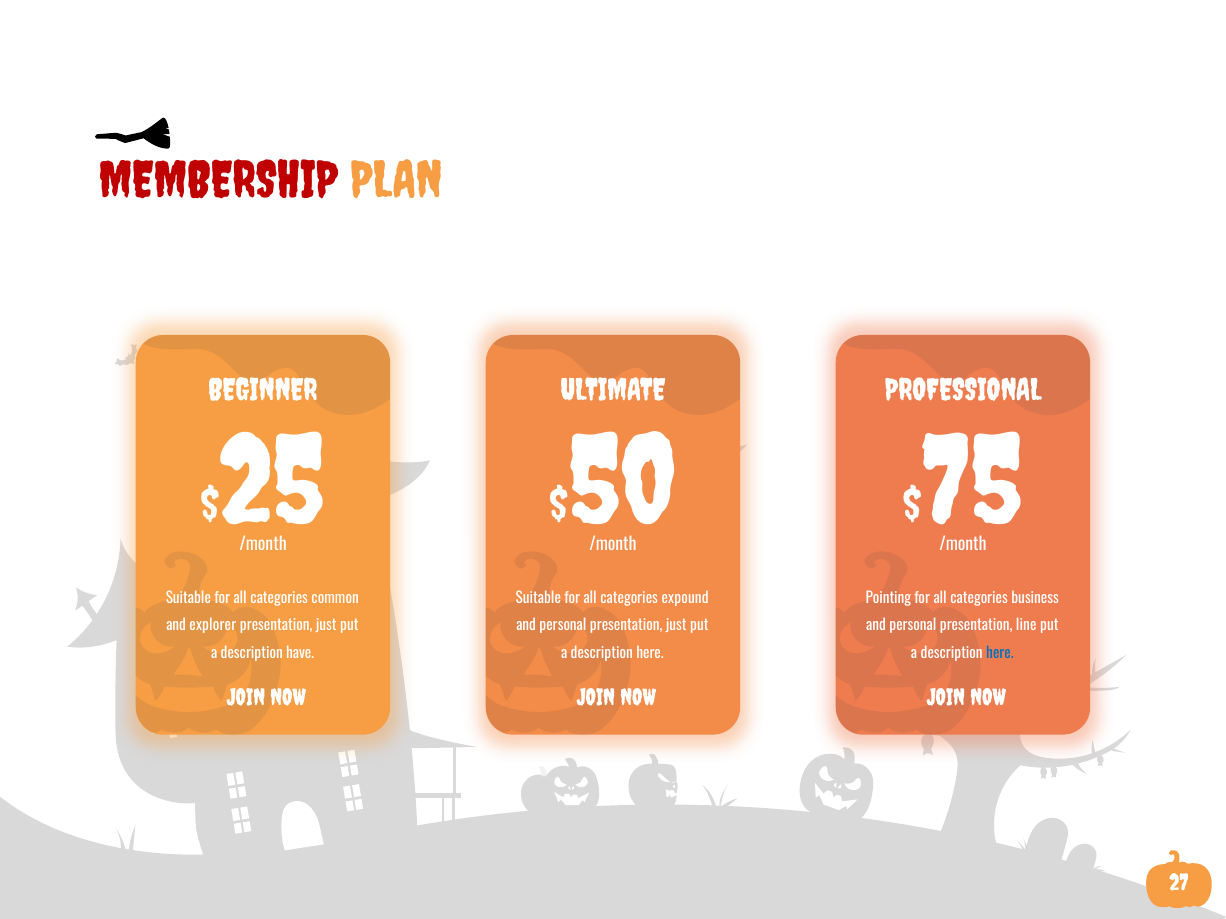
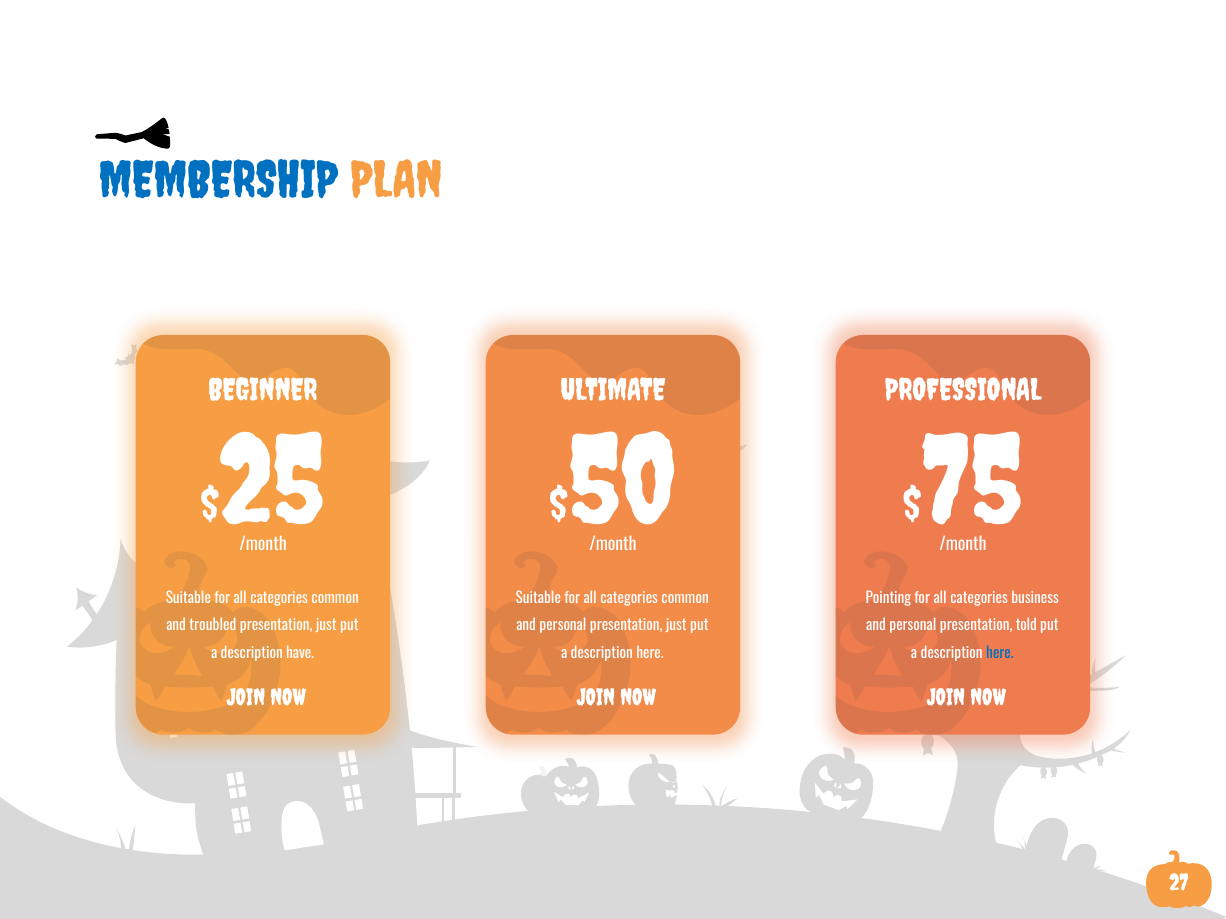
MEMBERSHIP colour: red -> blue
expound at (685, 598): expound -> common
explorer: explorer -> troubled
line: line -> told
